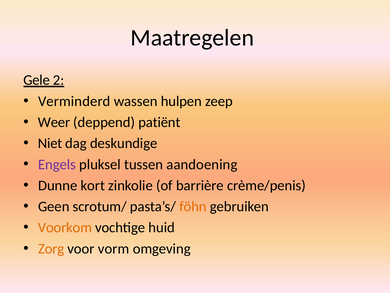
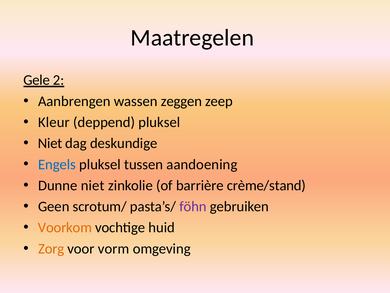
Verminderd: Verminderd -> Aanbrengen
hulpen: hulpen -> zeggen
Weer: Weer -> Kleur
deppend patiënt: patiënt -> pluksel
Engels colour: purple -> blue
Dunne kort: kort -> niet
crème/penis: crème/penis -> crème/stand
föhn colour: orange -> purple
